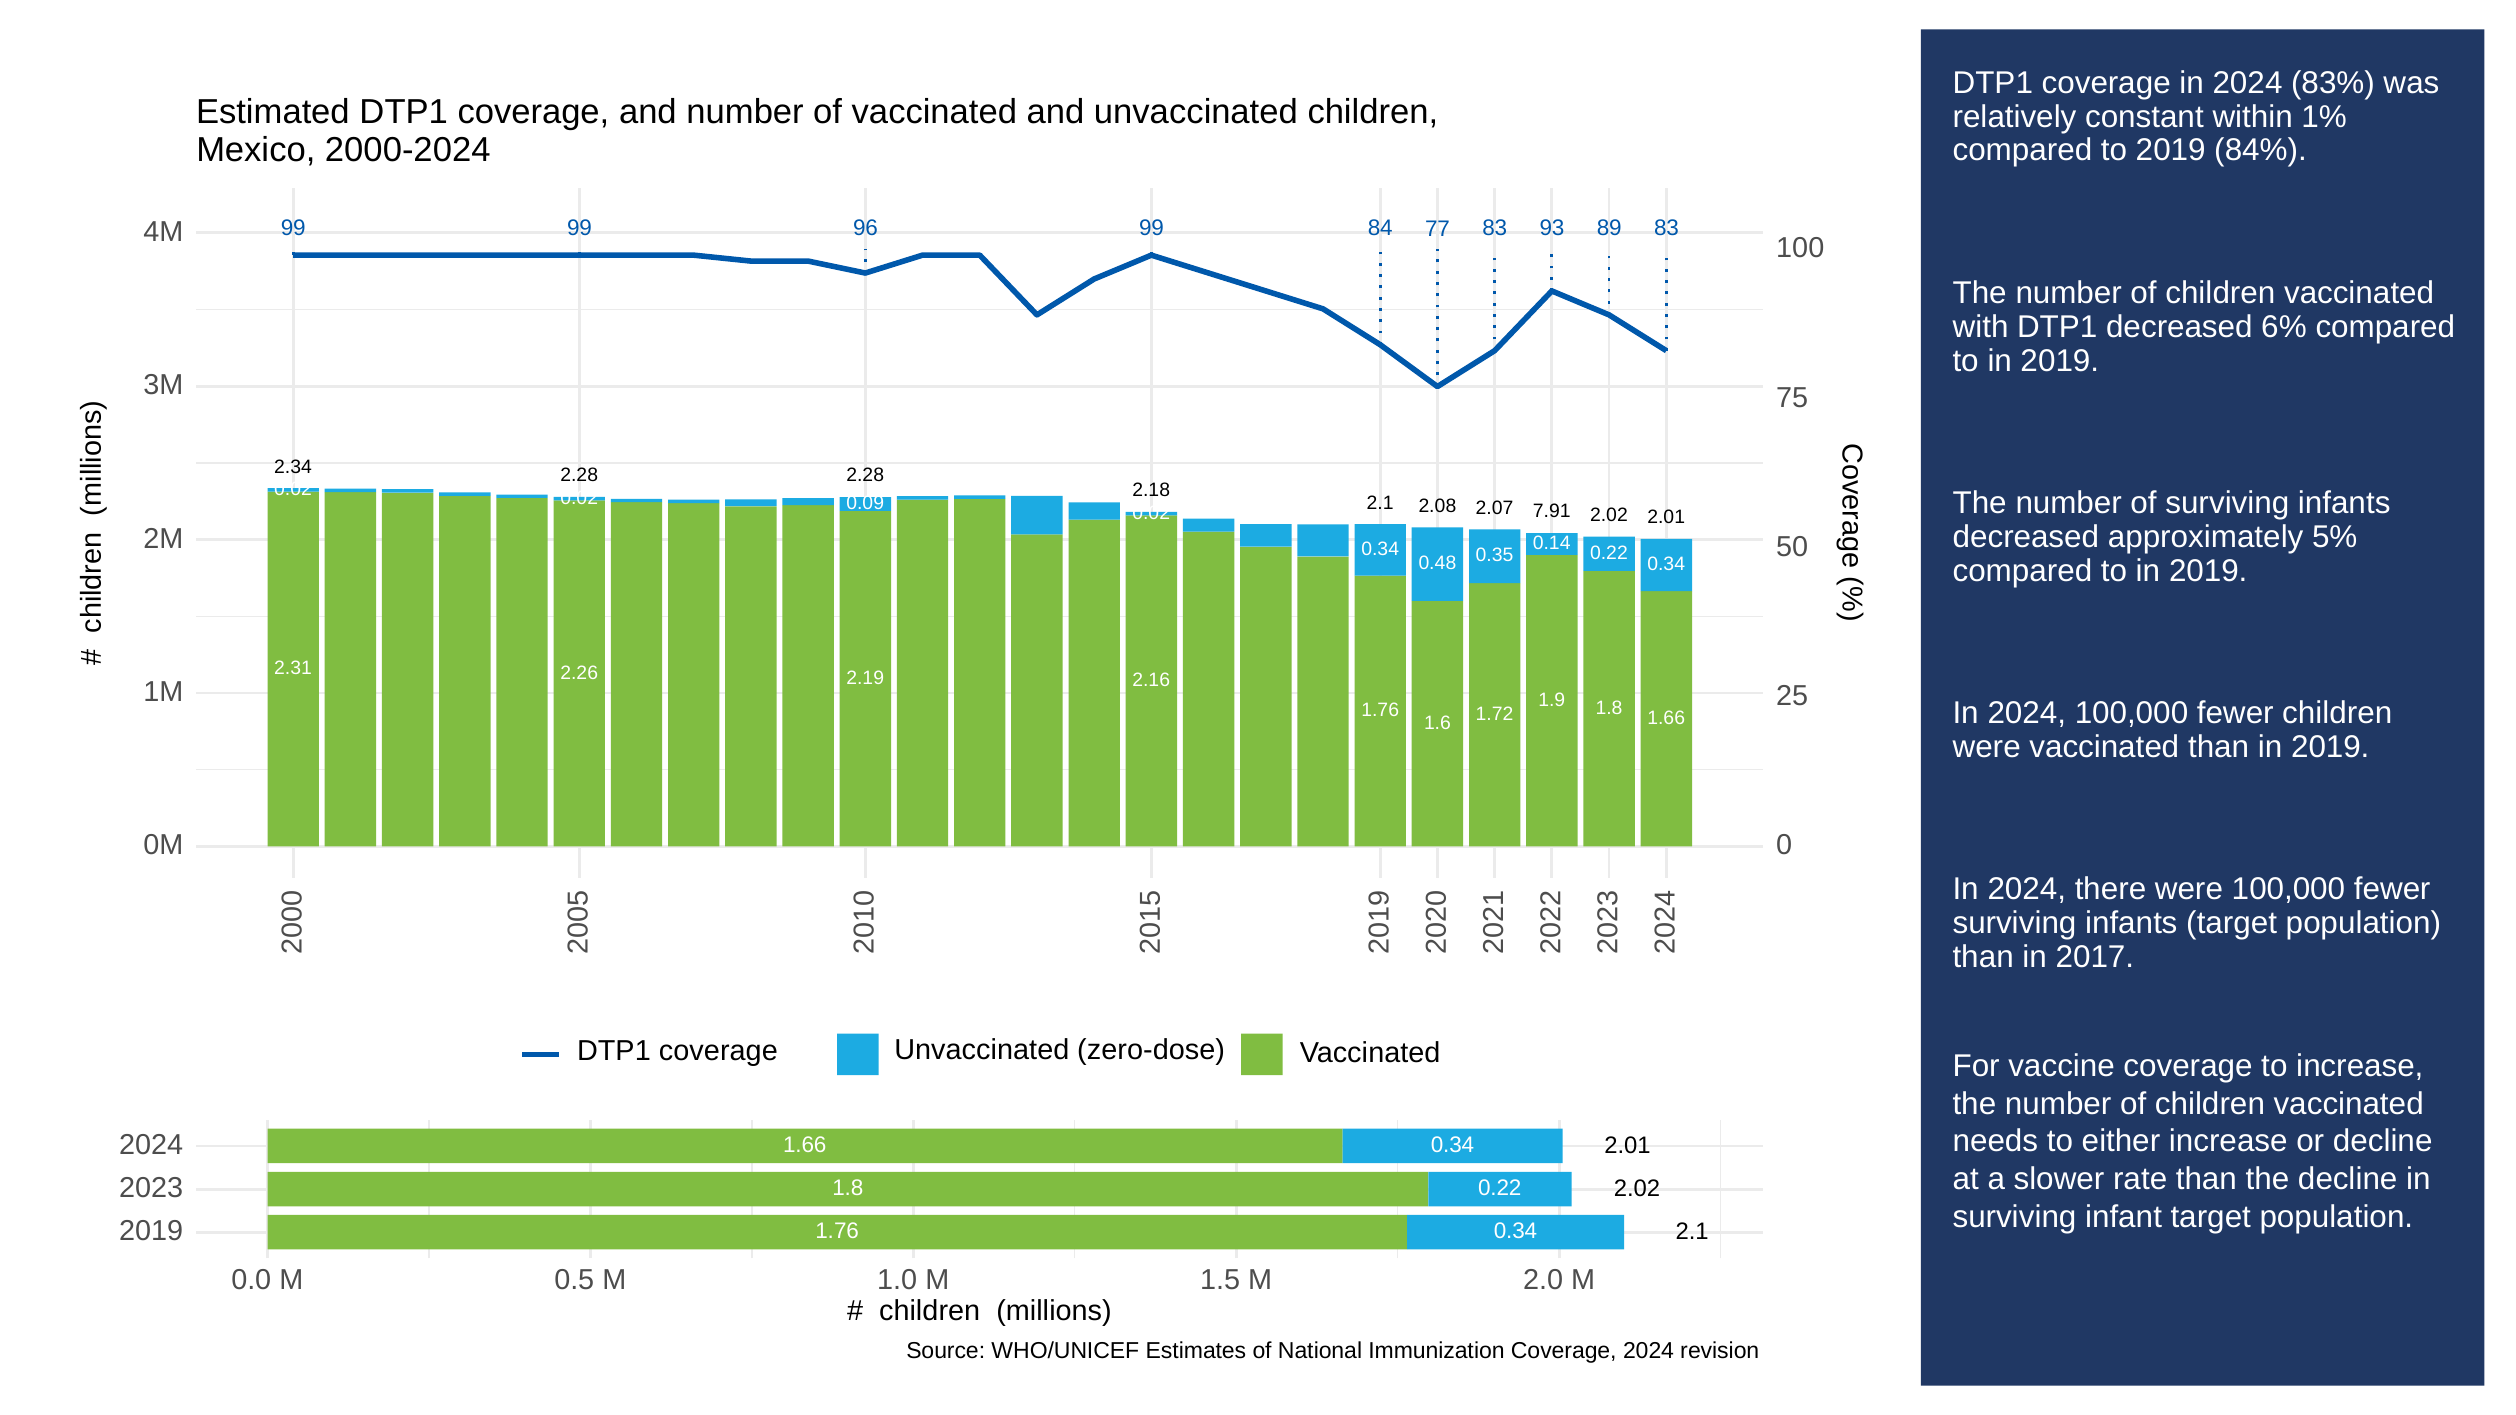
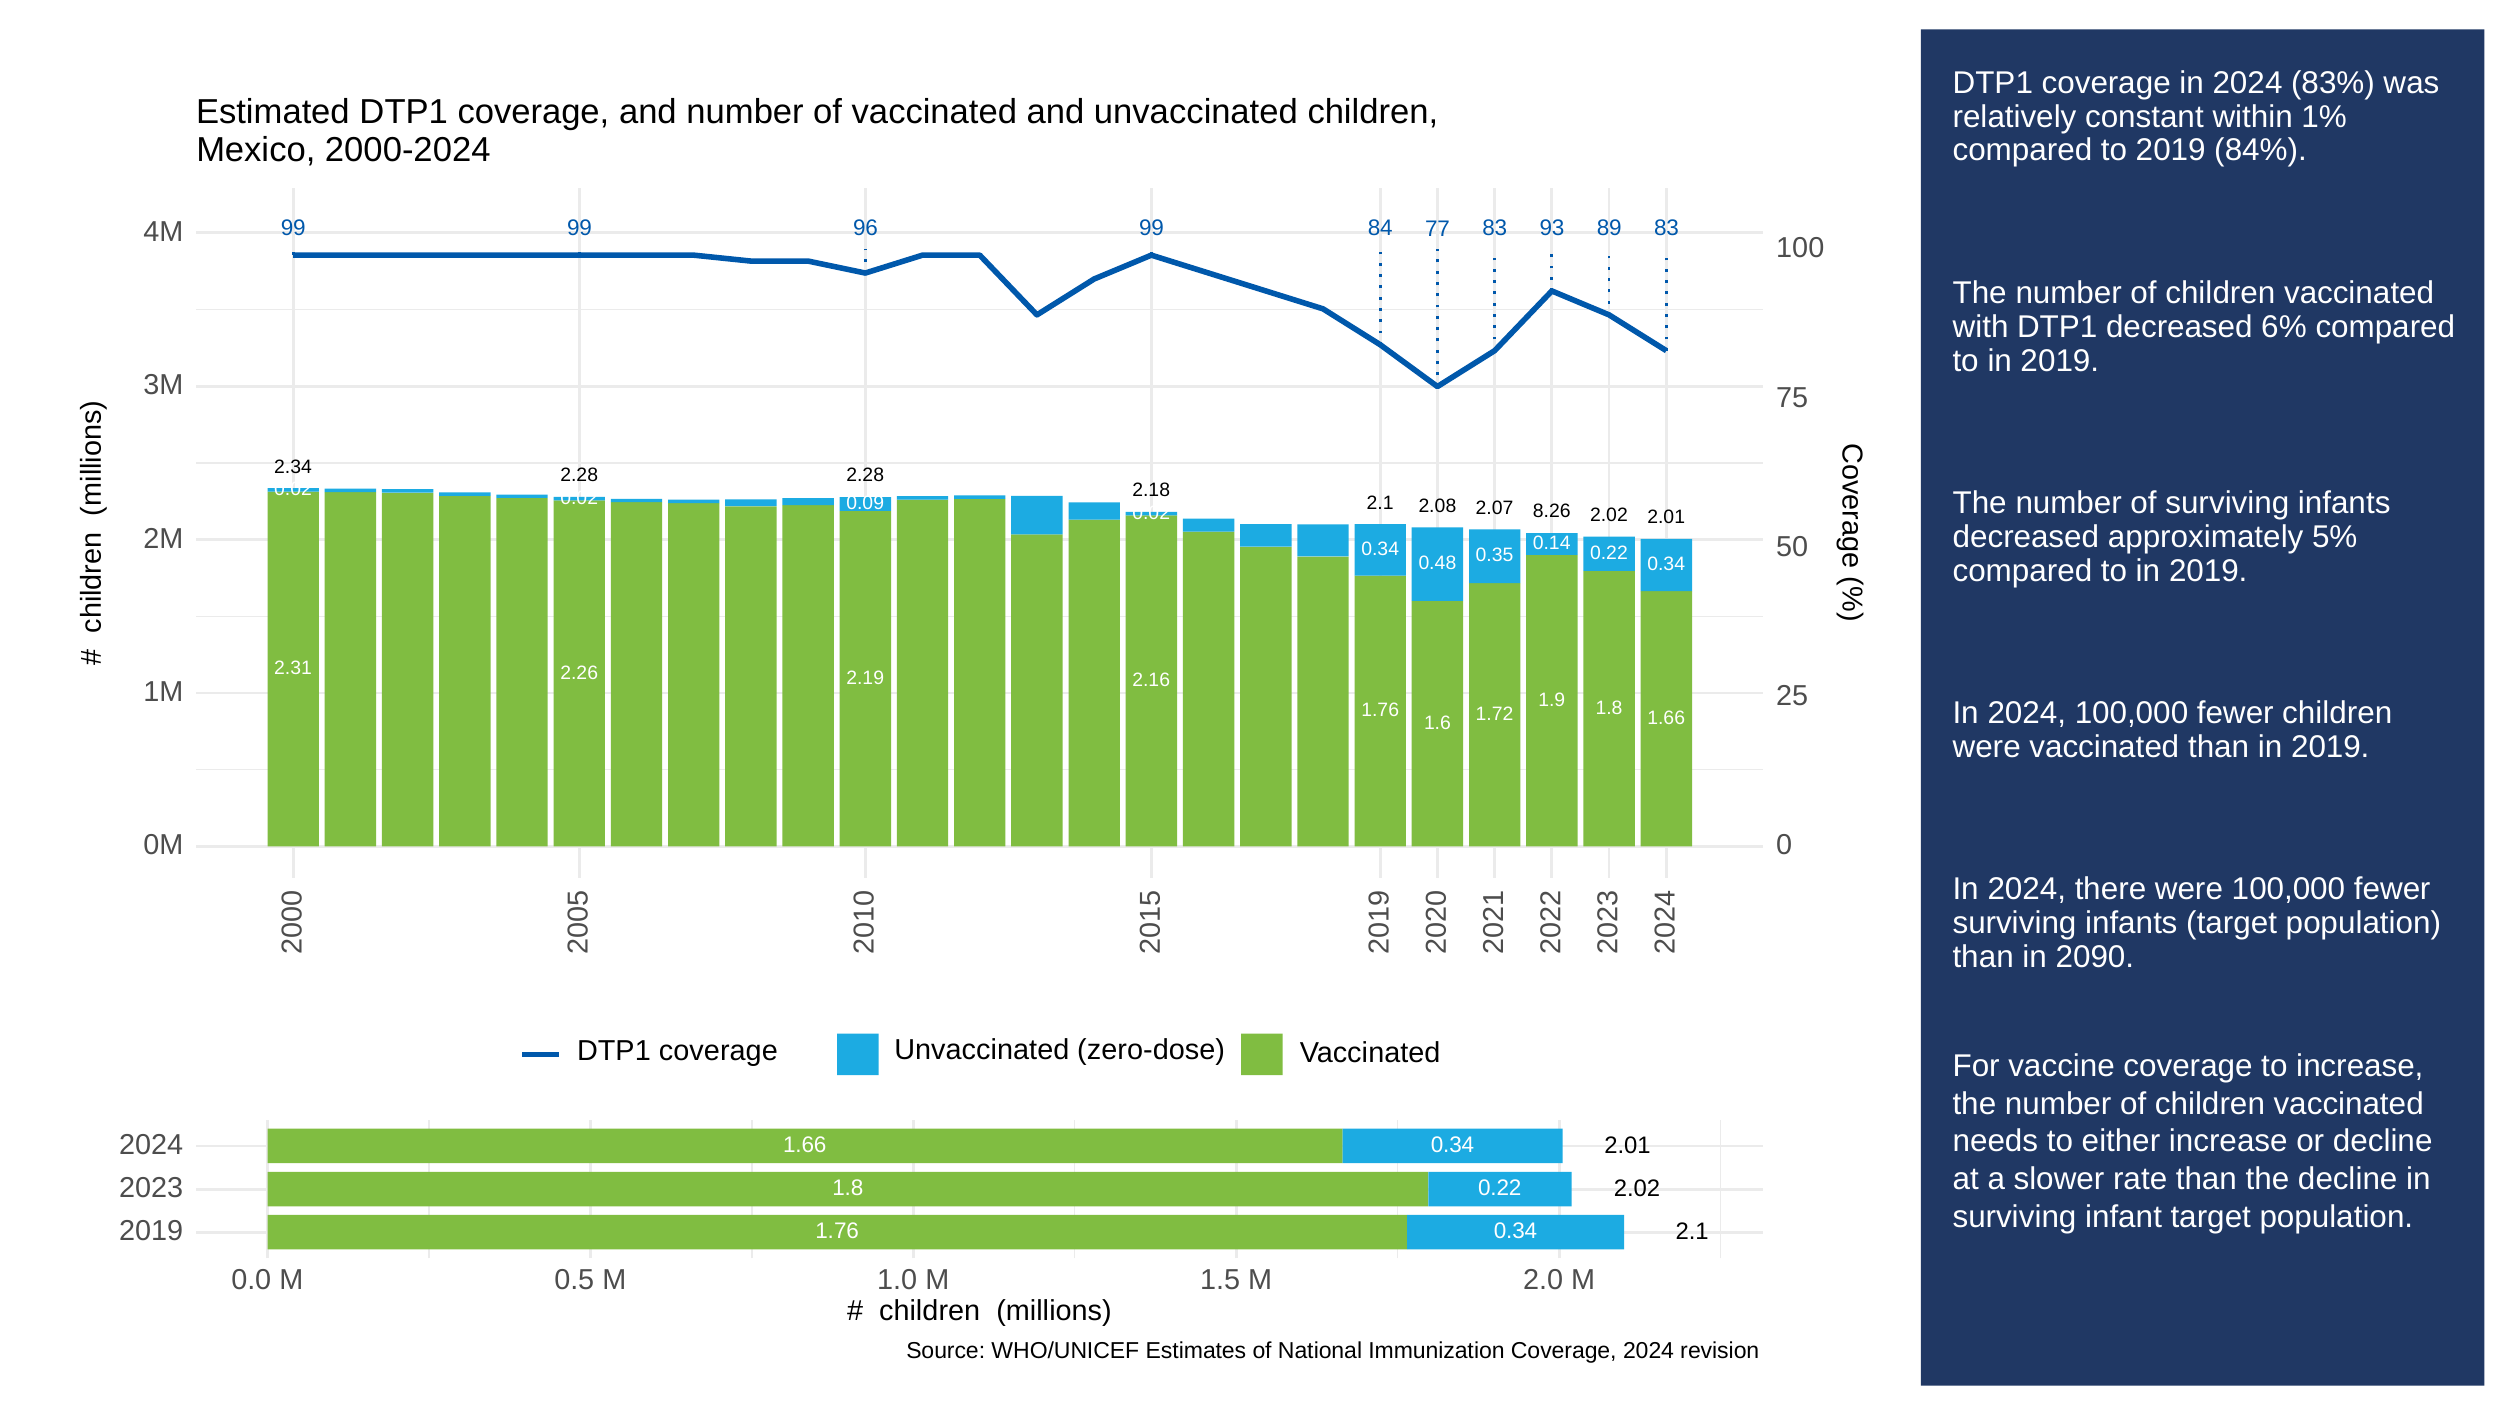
7.91: 7.91 -> 8.26
2017: 2017 -> 2090
